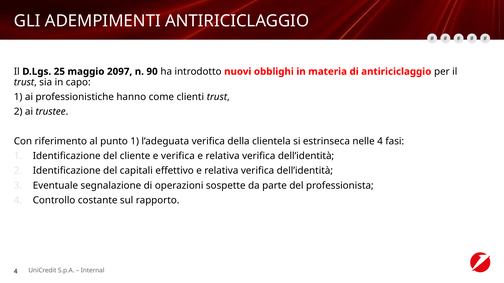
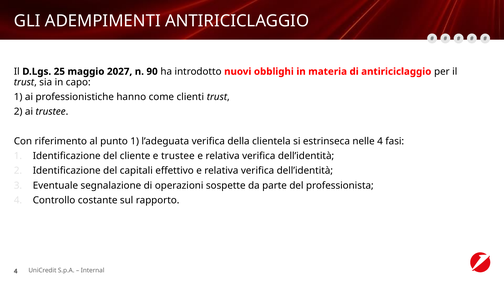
2097: 2097 -> 2027
e verifica: verifica -> trustee
